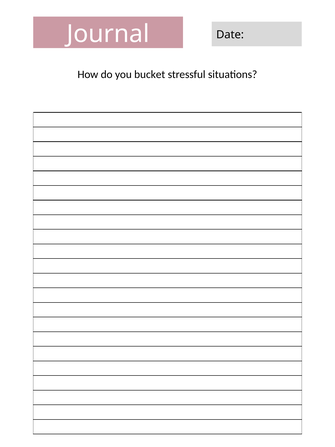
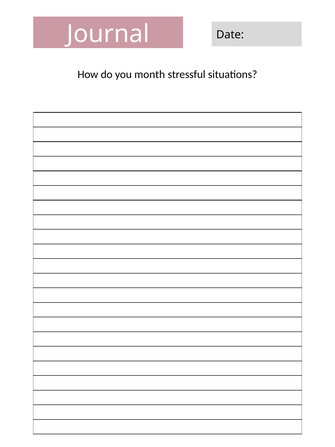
bucket: bucket -> month
